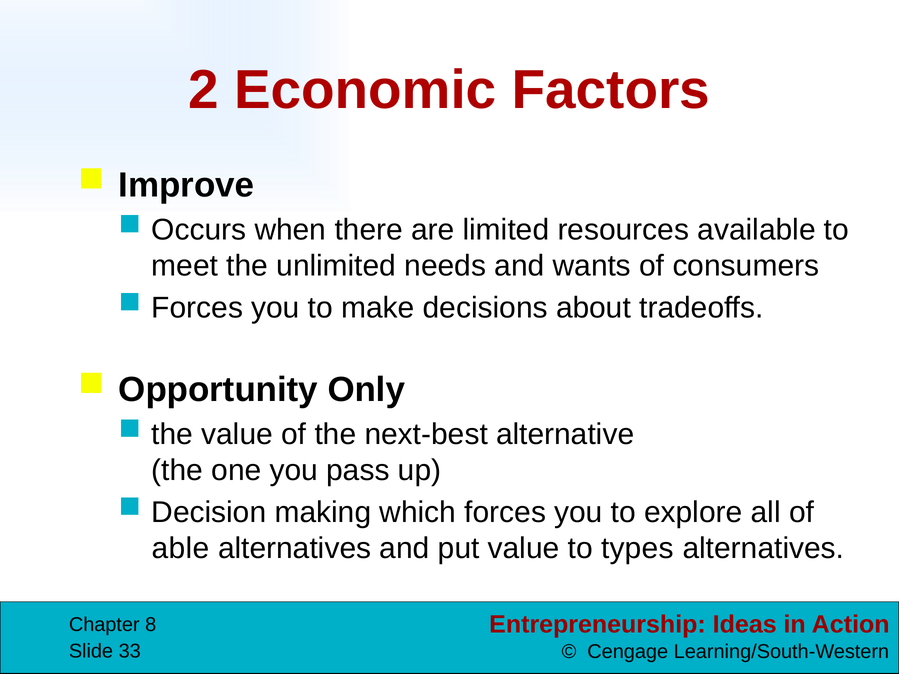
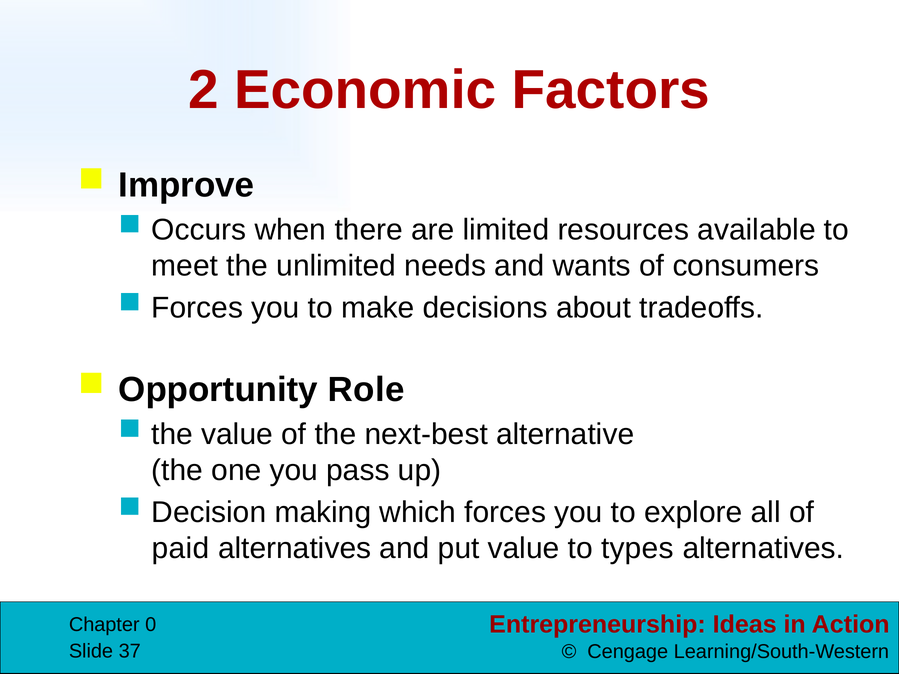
Only: Only -> Role
able: able -> paid
8: 8 -> 0
33: 33 -> 37
